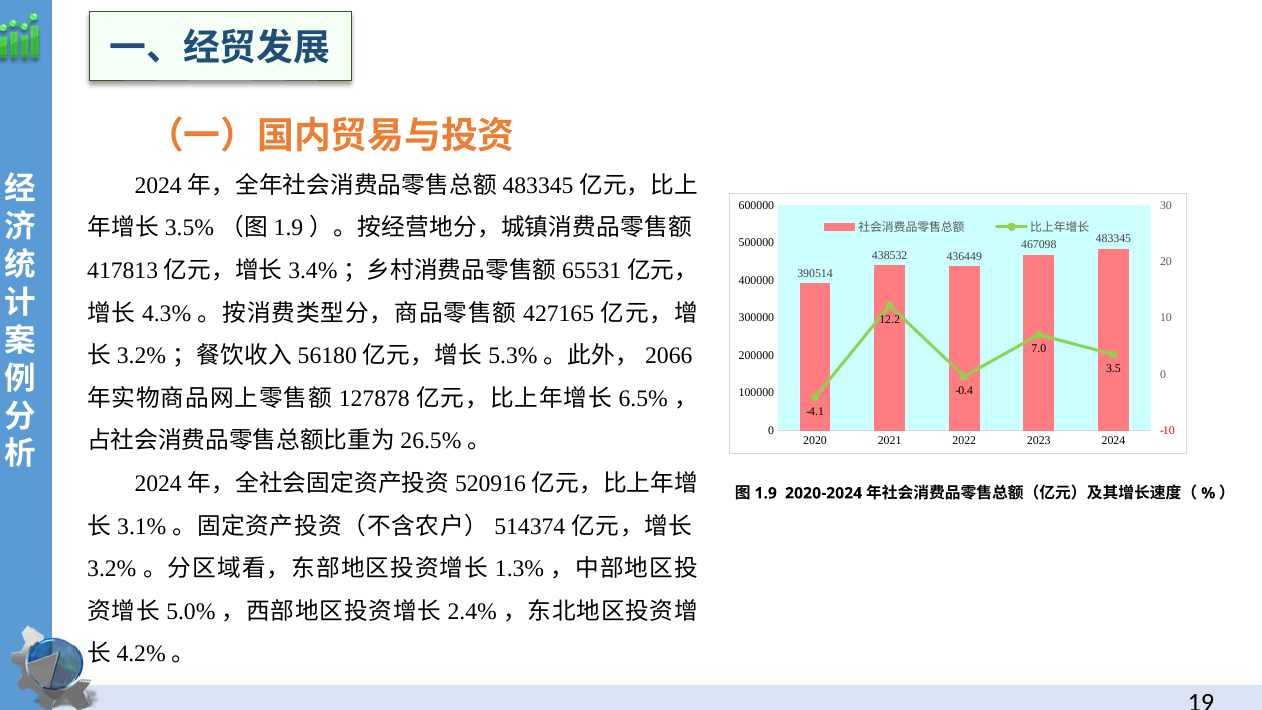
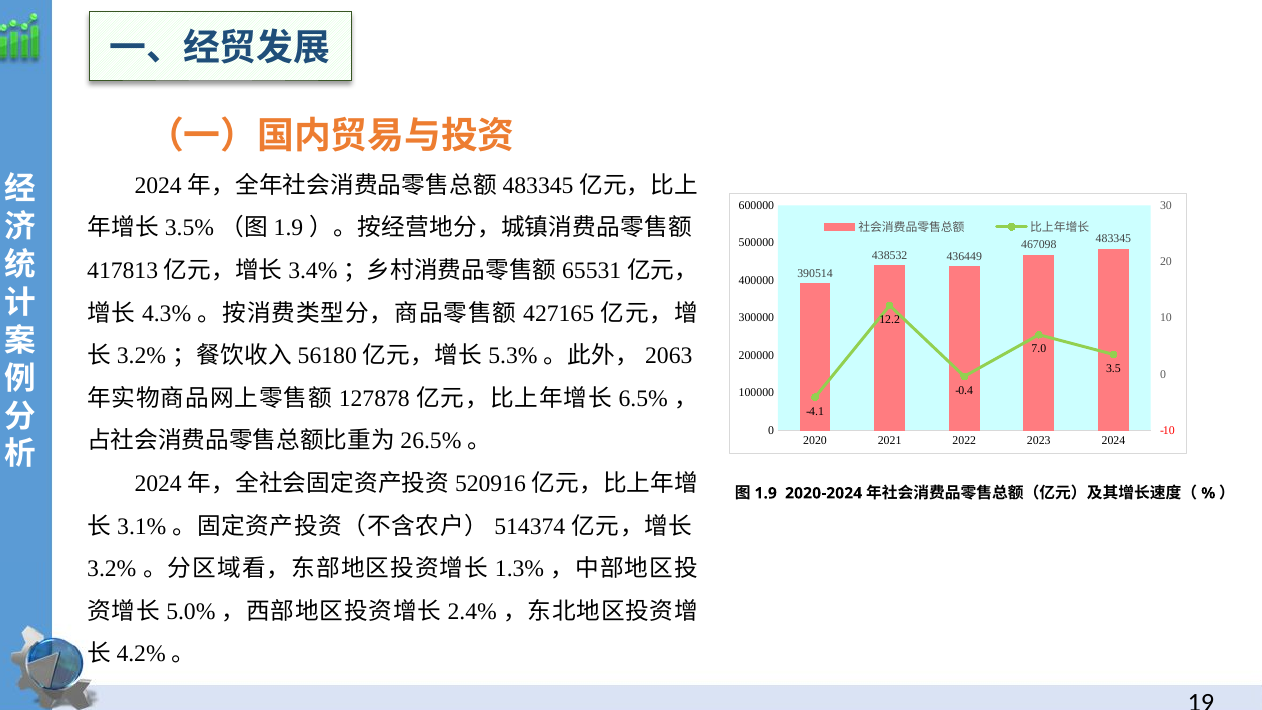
2066: 2066 -> 2063
